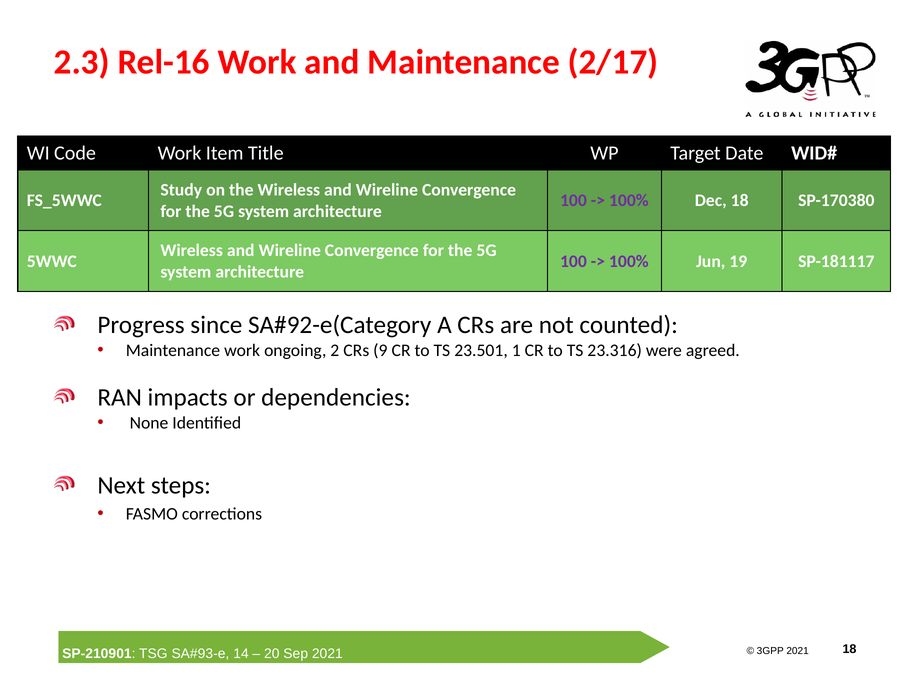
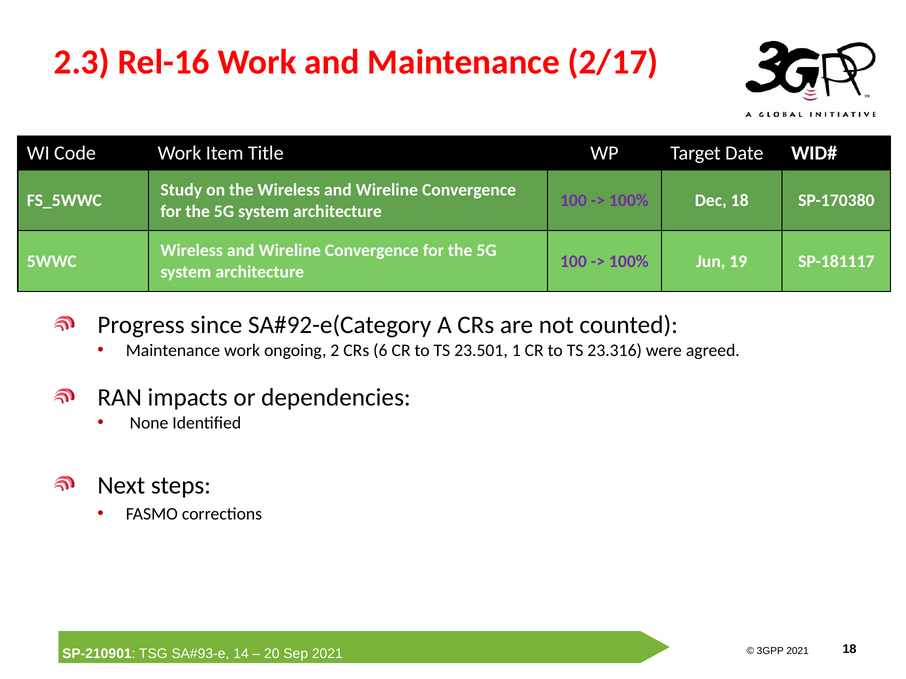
9: 9 -> 6
